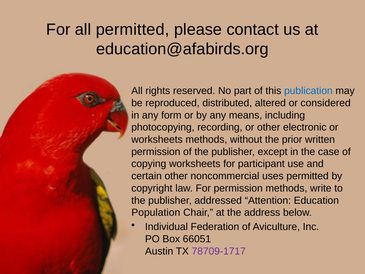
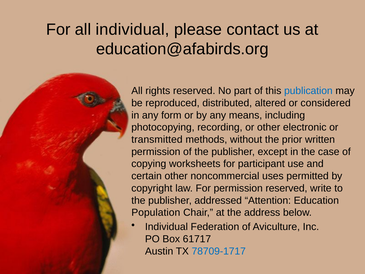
all permitted: permitted -> individual
worksheets at (157, 139): worksheets -> transmitted
permission methods: methods -> reserved
66051: 66051 -> 61717
78709-1717 colour: purple -> blue
